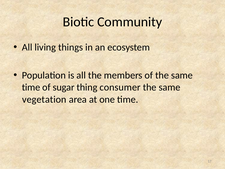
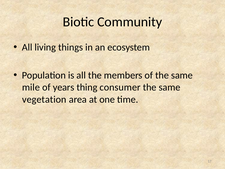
time at (31, 87): time -> mile
sugar: sugar -> years
